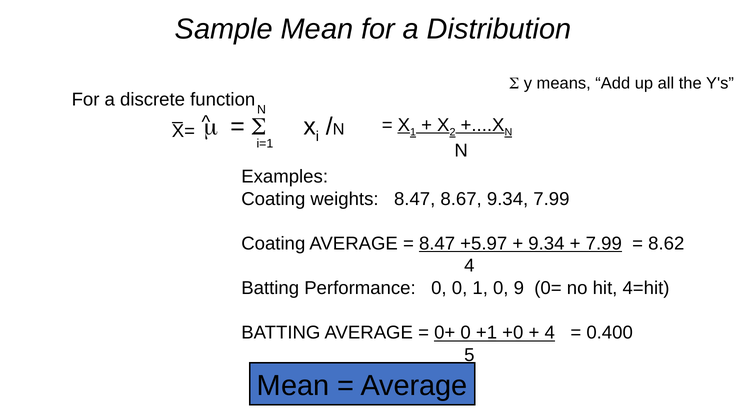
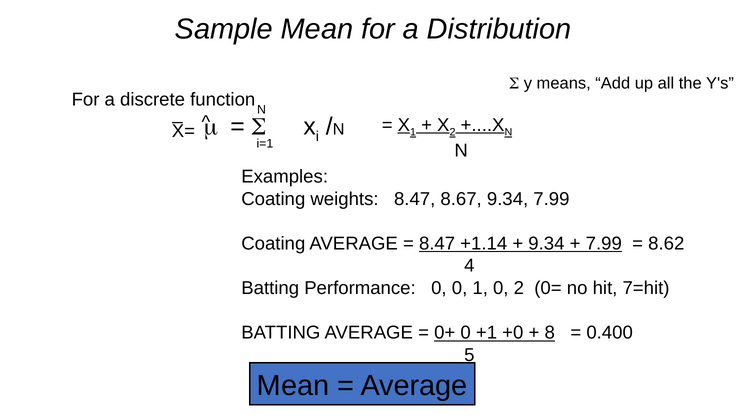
+5.97: +5.97 -> +1.14
0 9: 9 -> 2
4=hit: 4=hit -> 7=hit
4 at (550, 333): 4 -> 8
